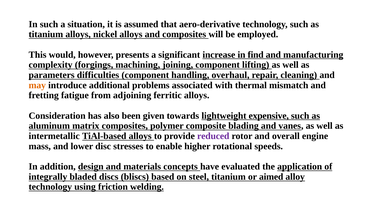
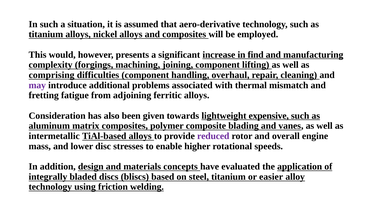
parameters: parameters -> comprising
may colour: orange -> purple
aimed: aimed -> easier
